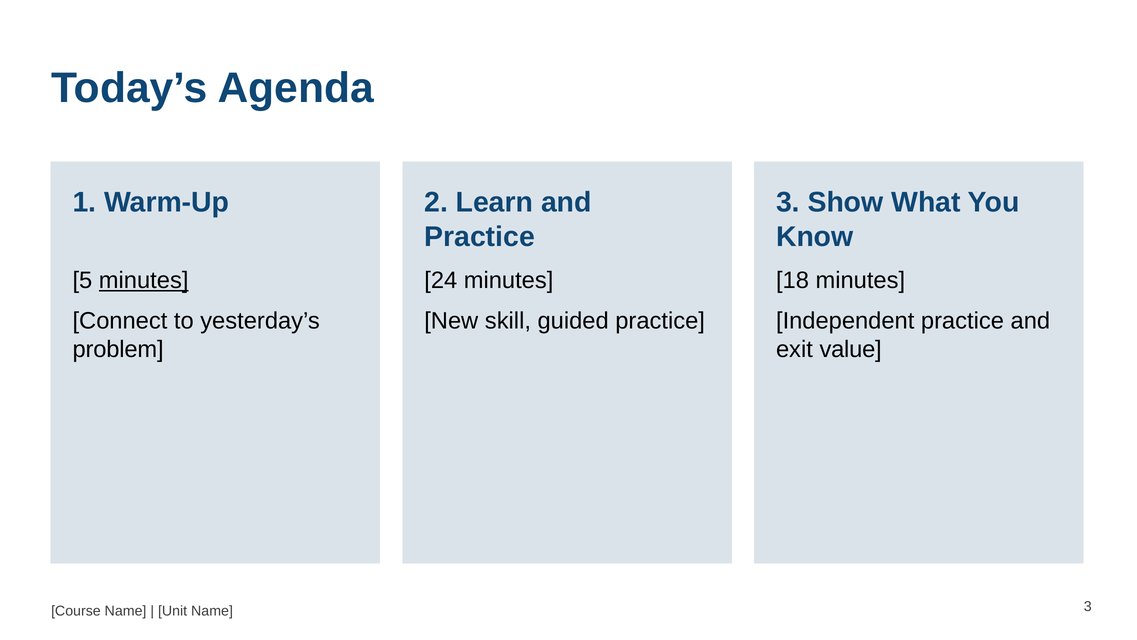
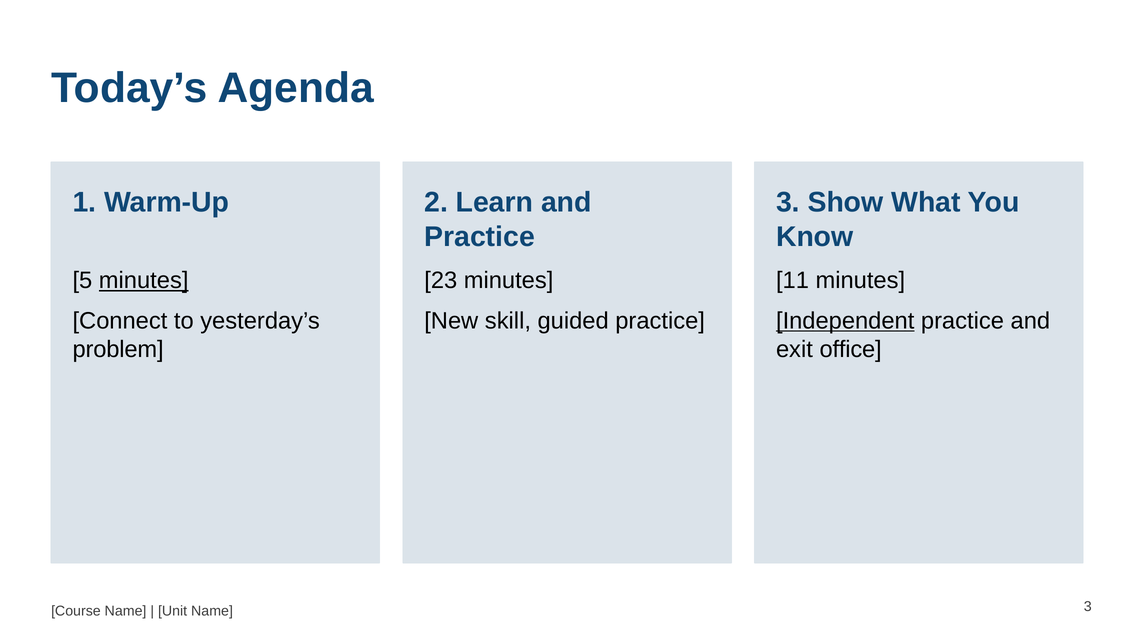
24: 24 -> 23
18: 18 -> 11
Independent underline: none -> present
value: value -> office
